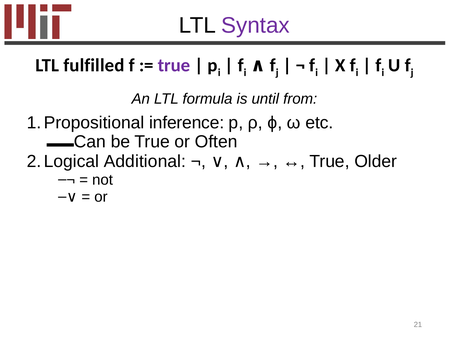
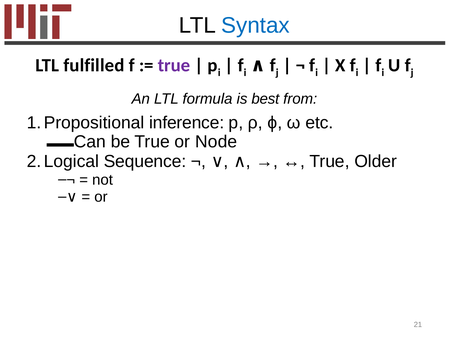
Syntax colour: purple -> blue
until: until -> best
Often: Often -> Node
Additional: Additional -> Sequence
